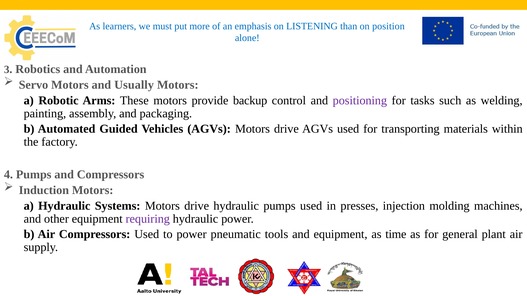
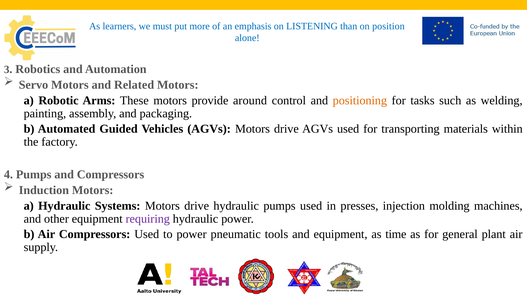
Usually: Usually -> Related
backup: backup -> around
positioning colour: purple -> orange
